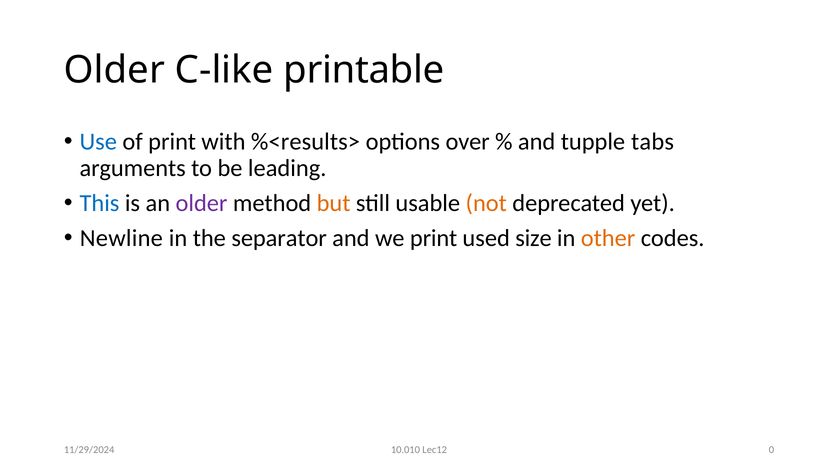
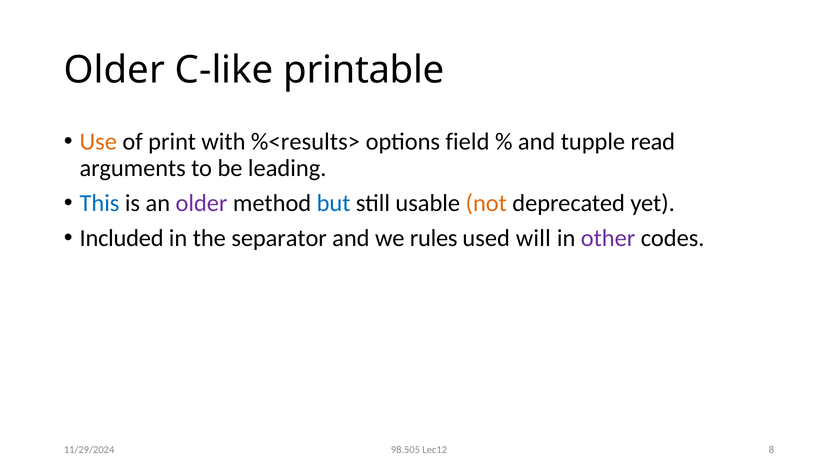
Use colour: blue -> orange
over: over -> field
tabs: tabs -> read
but colour: orange -> blue
Newline: Newline -> Included
we print: print -> rules
size: size -> will
other colour: orange -> purple
10.010: 10.010 -> 98.505
0: 0 -> 8
